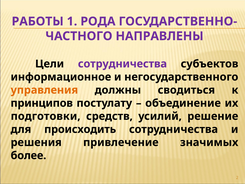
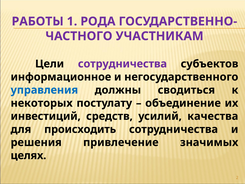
НАПРАВЛЕНЫ: НАПРАВЛЕНЫ -> УЧАСТНИКАМ
управления colour: orange -> blue
принципов: принципов -> некоторых
подготовки: подготовки -> инвестиций
решение: решение -> качества
более: более -> целях
